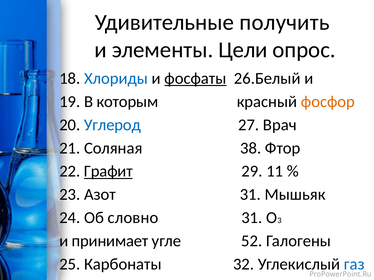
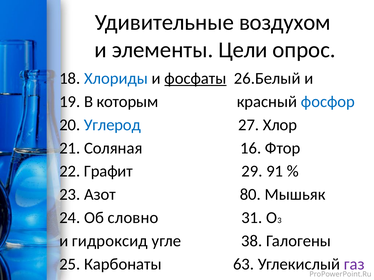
получить: получить -> воздухом
фосфор colour: orange -> blue
Врач: Врач -> Хлор
38: 38 -> 16
Графит underline: present -> none
11: 11 -> 91
Азот 31: 31 -> 80
принимает: принимает -> гидроксид
52: 52 -> 38
32: 32 -> 63
газ colour: blue -> purple
